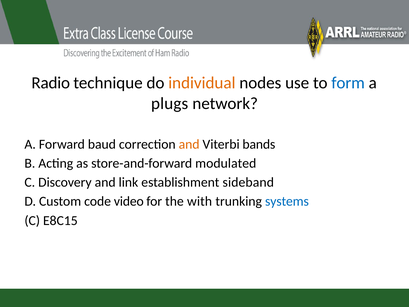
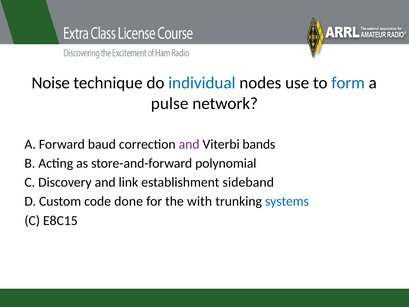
Radio: Radio -> Noise
individual colour: orange -> blue
plugs: plugs -> pulse
and at (189, 144) colour: orange -> purple
modulated: modulated -> polynomial
video: video -> done
